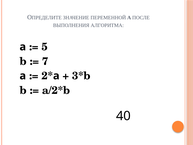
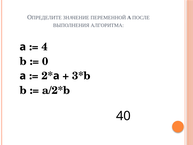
5: 5 -> 4
7: 7 -> 0
